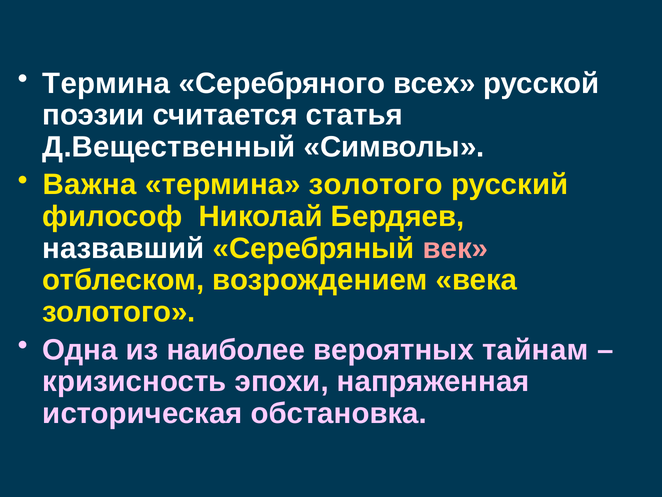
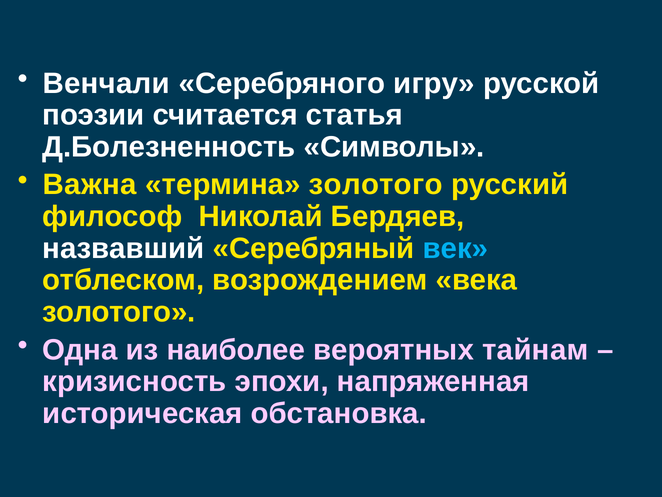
Термина at (106, 83): Термина -> Венчали
всех: всех -> игру
Д.Вещественный: Д.Вещественный -> Д.Болезненность
век colour: pink -> light blue
